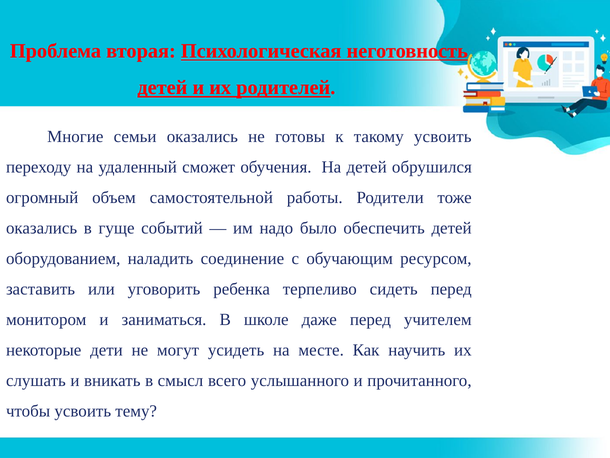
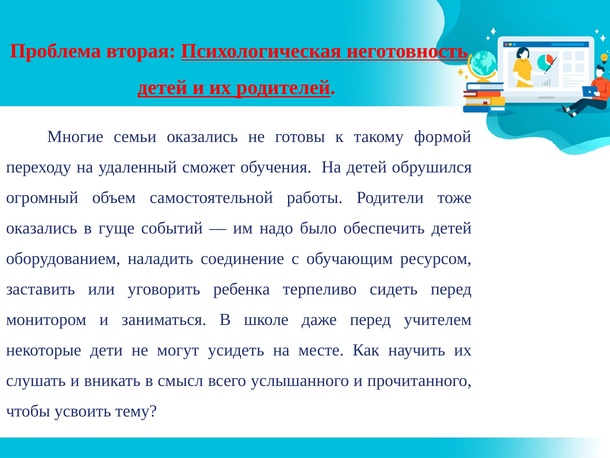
такому усвоить: усвоить -> формой
